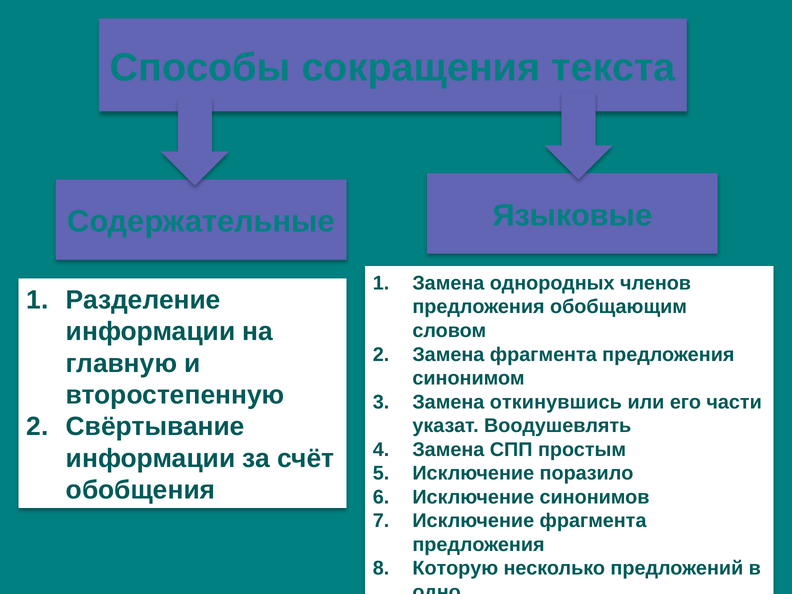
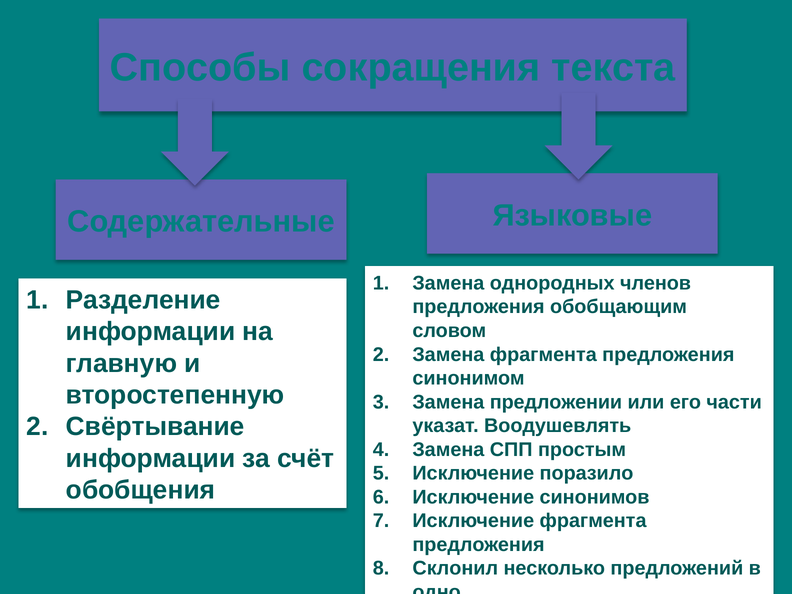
откинувшись: откинувшись -> предложении
Которую: Которую -> Склонил
